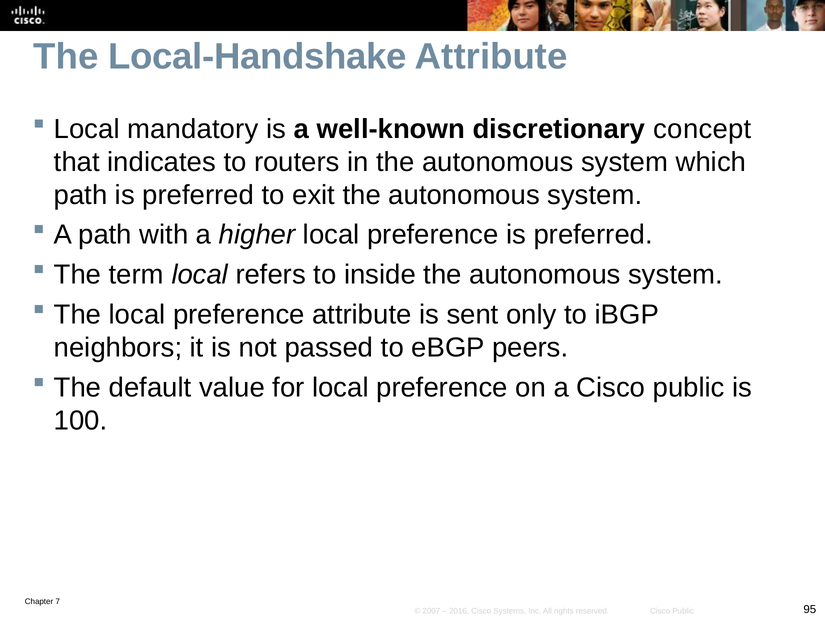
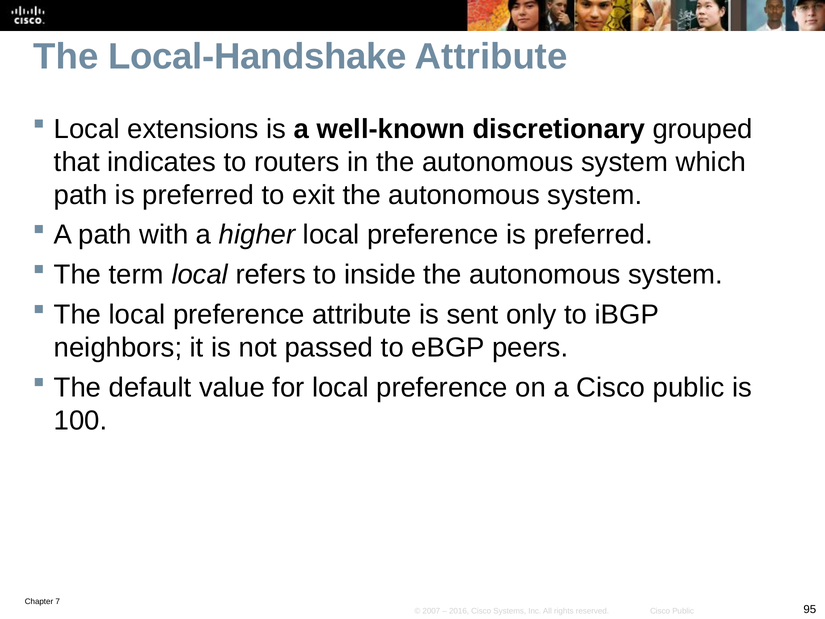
mandatory: mandatory -> extensions
concept: concept -> grouped
